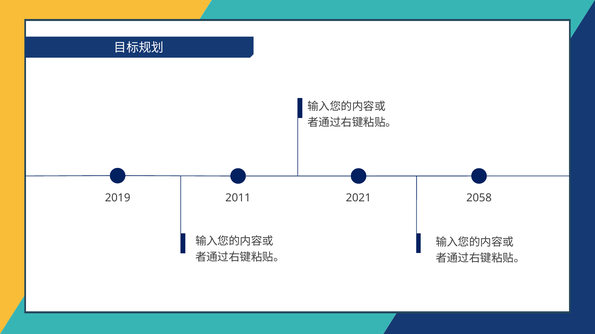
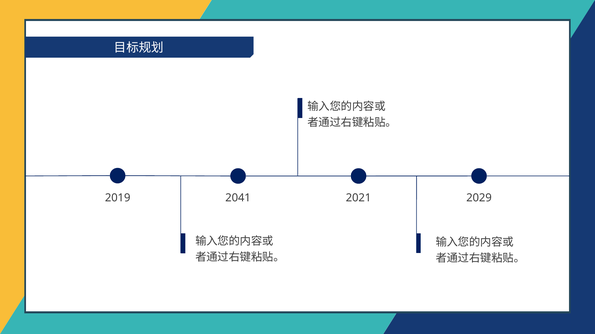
2011: 2011 -> 2041
2058: 2058 -> 2029
